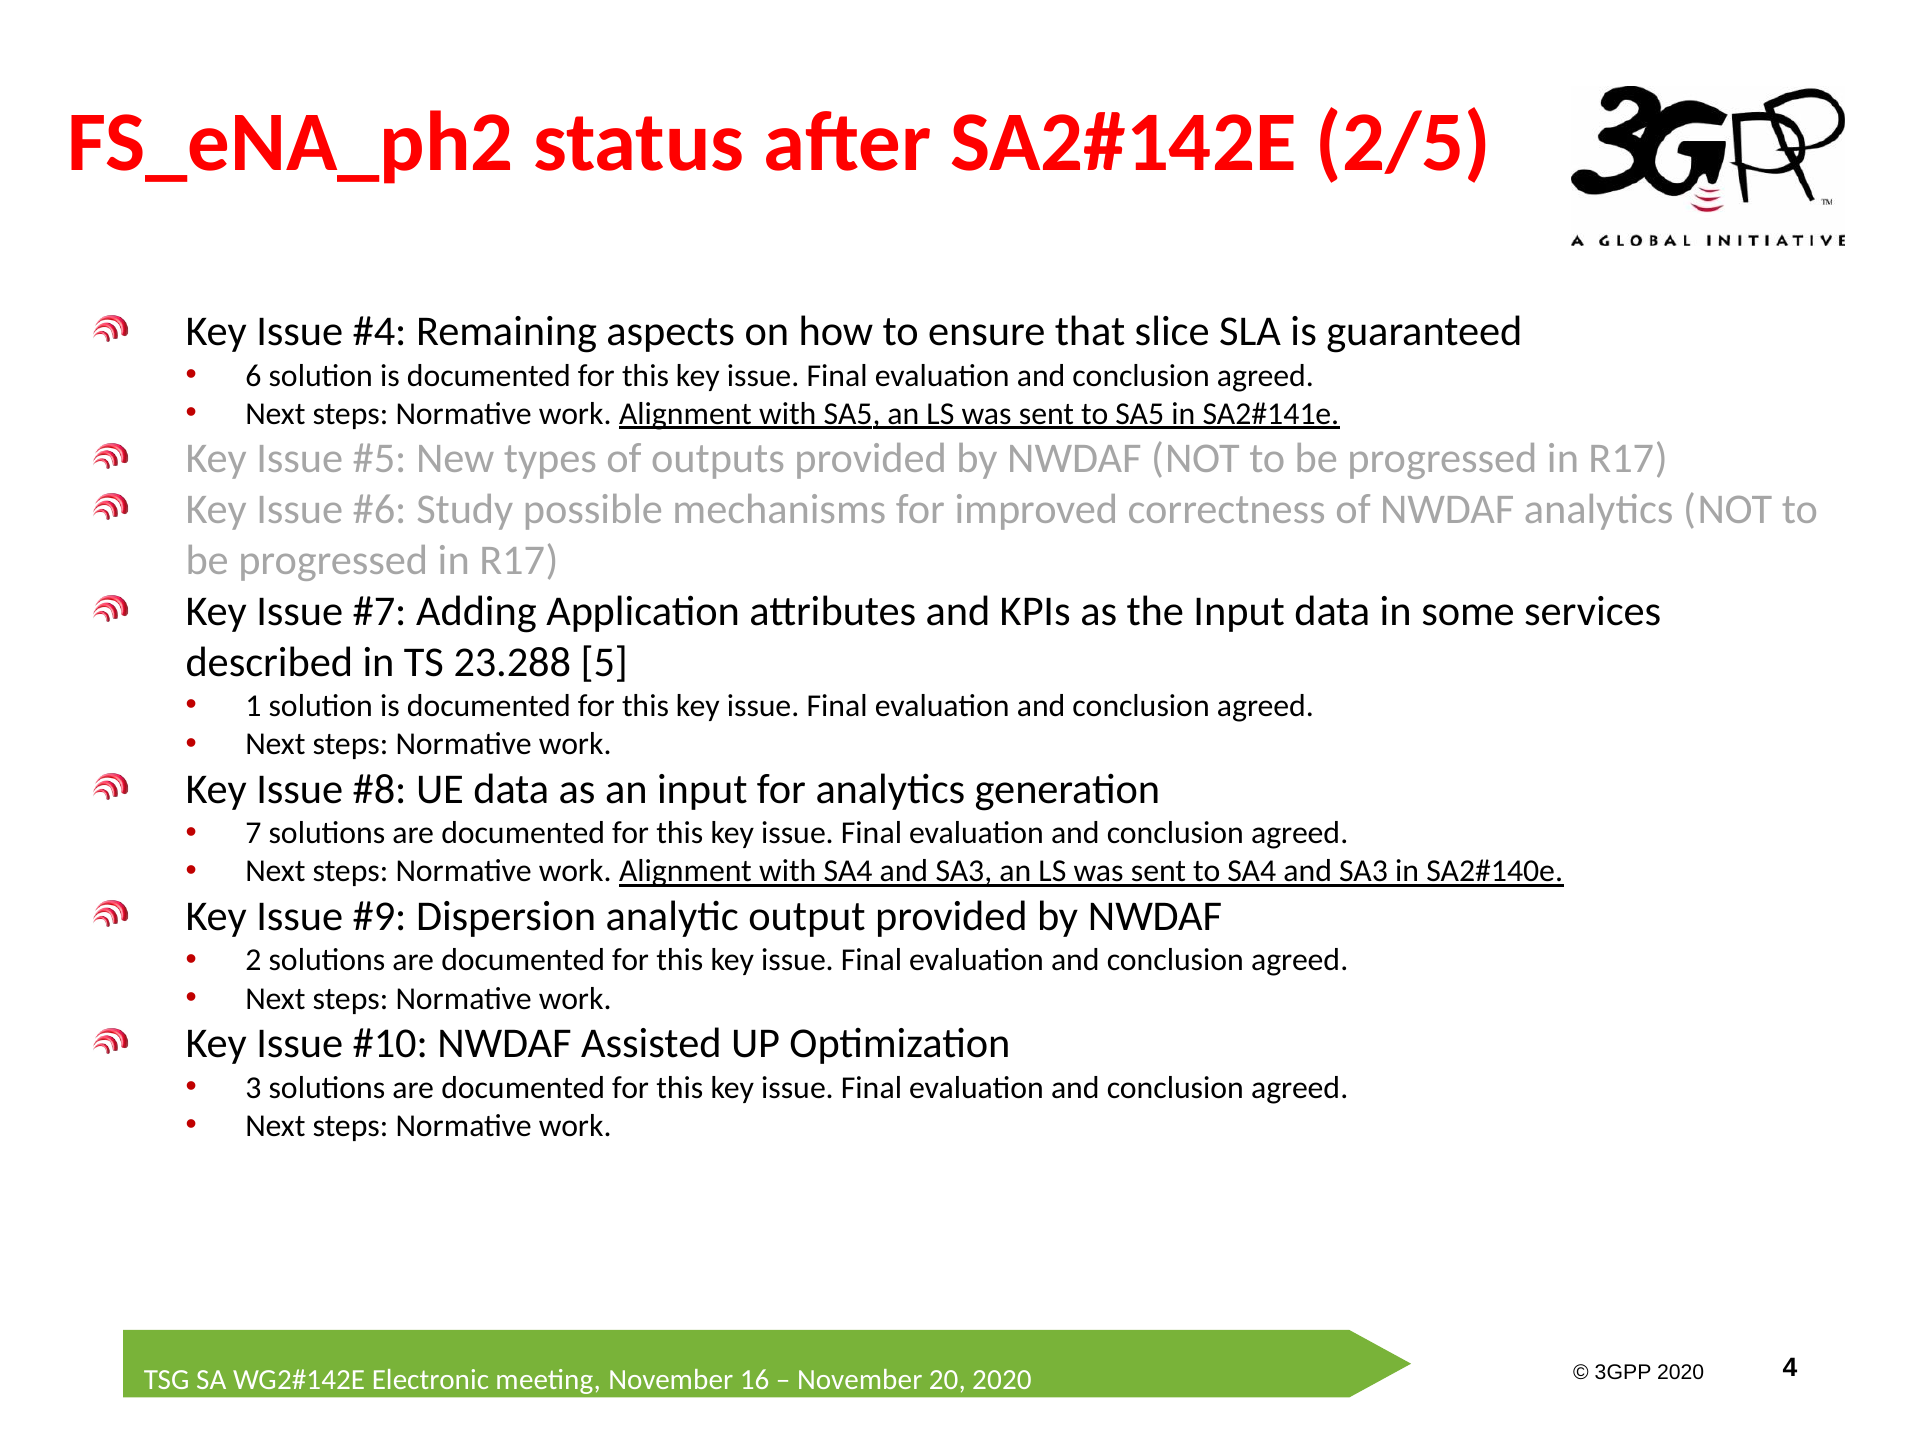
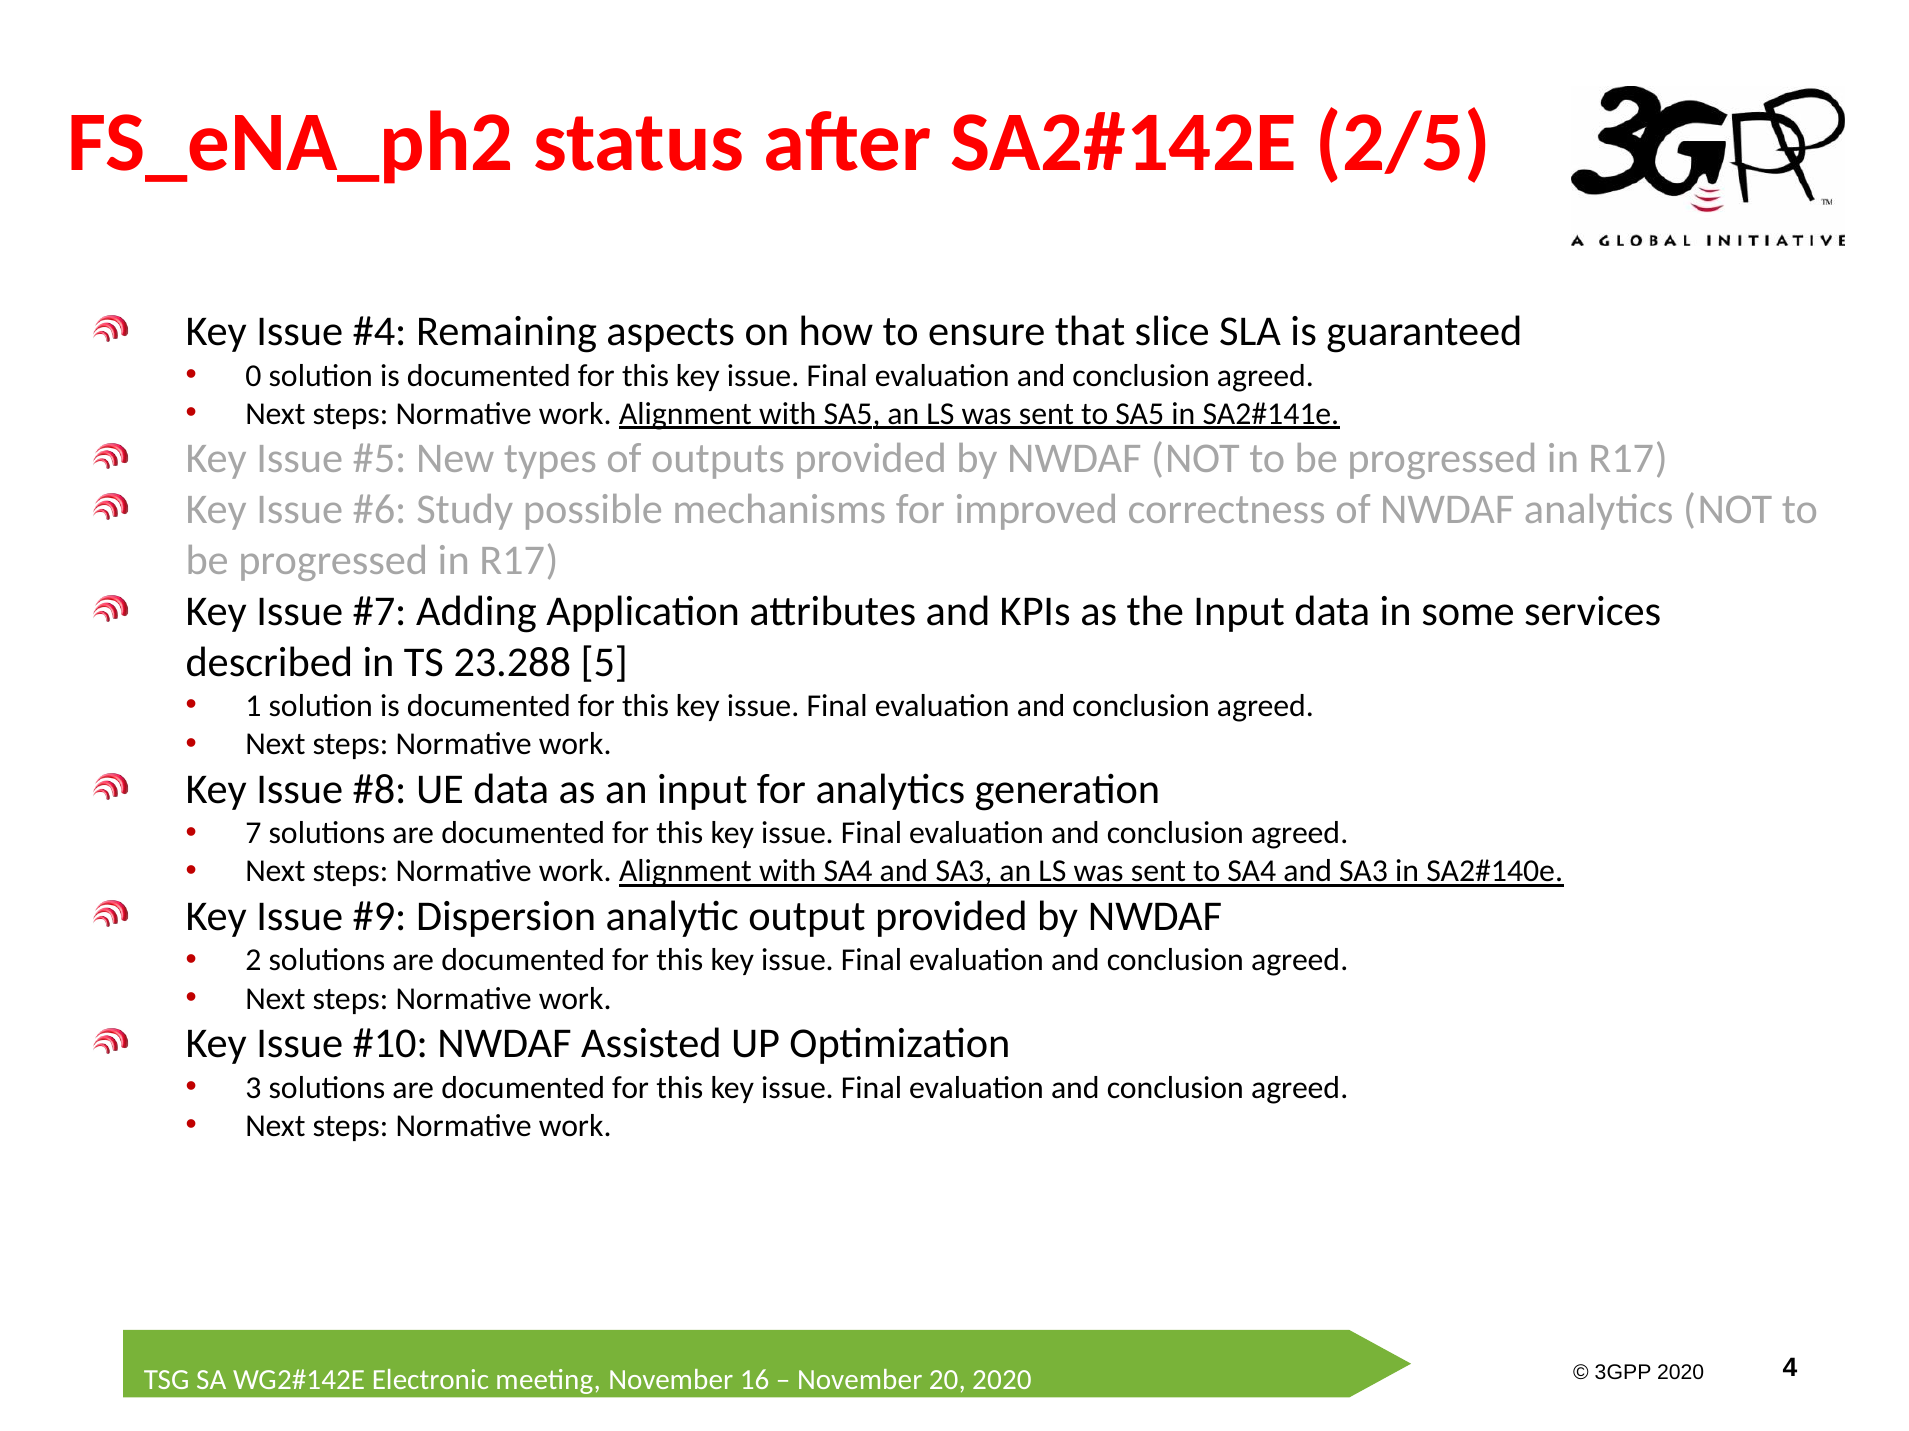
6: 6 -> 0
